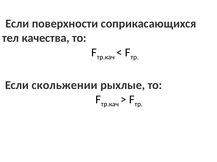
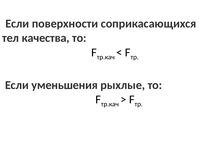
скольжении: скольжении -> уменьшения
